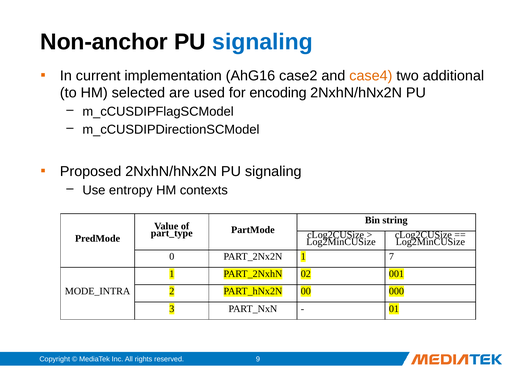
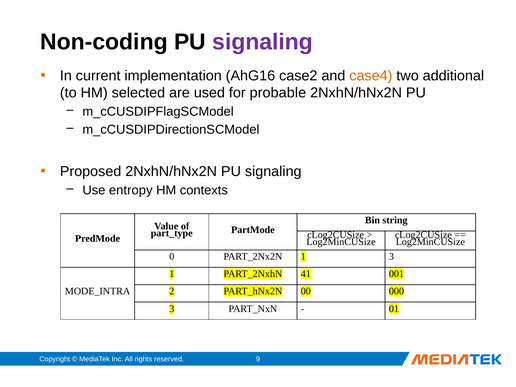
Non-anchor: Non-anchor -> Non-coding
signaling at (263, 42) colour: blue -> purple
encoding: encoding -> probable
1 7: 7 -> 3
02: 02 -> 41
